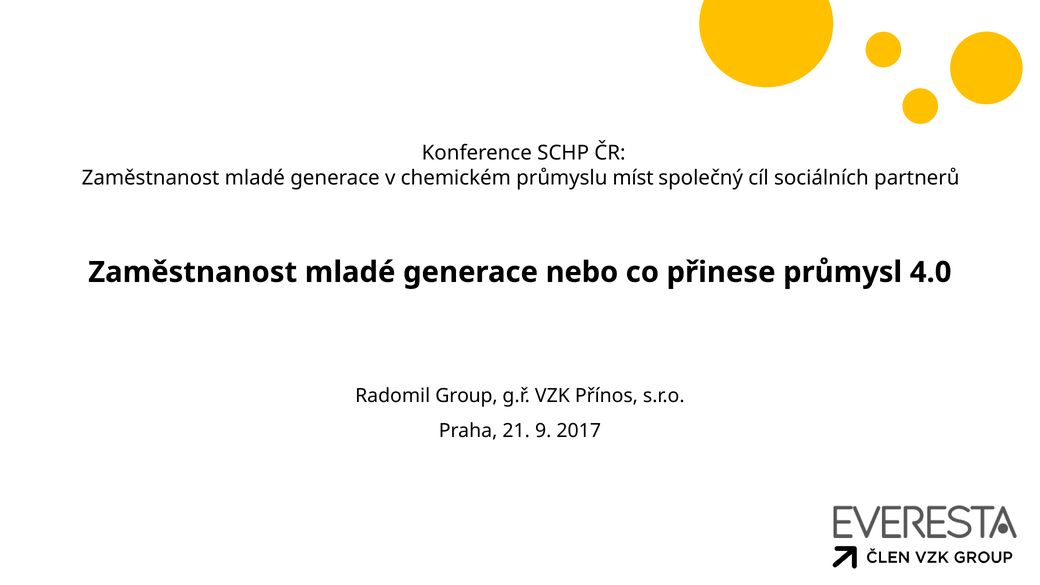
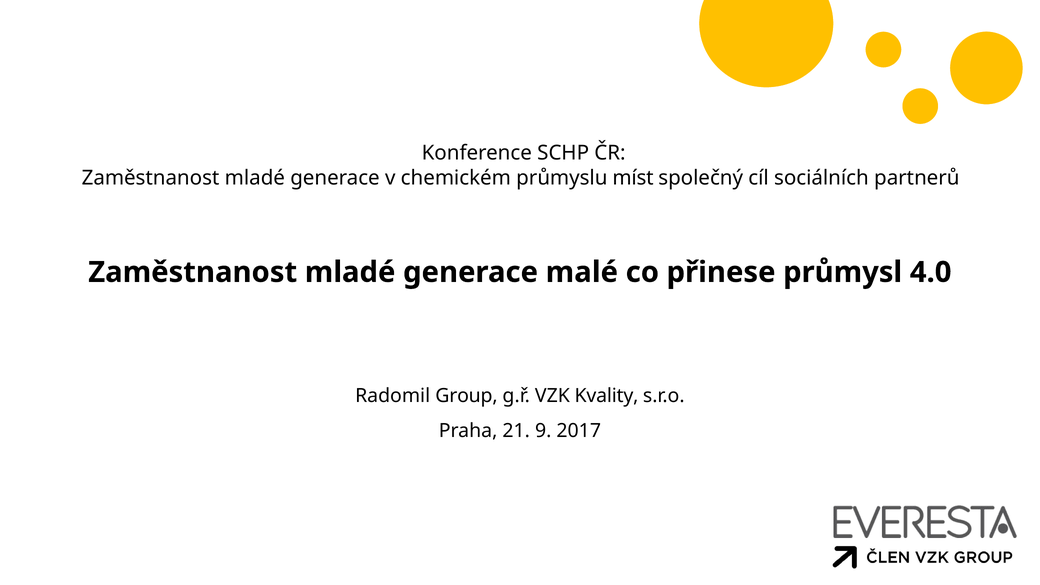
nebo: nebo -> malé
Přínos: Přínos -> Kvality
